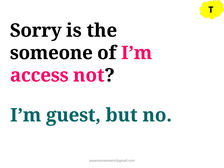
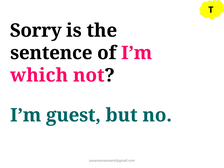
someone: someone -> sentence
access: access -> which
